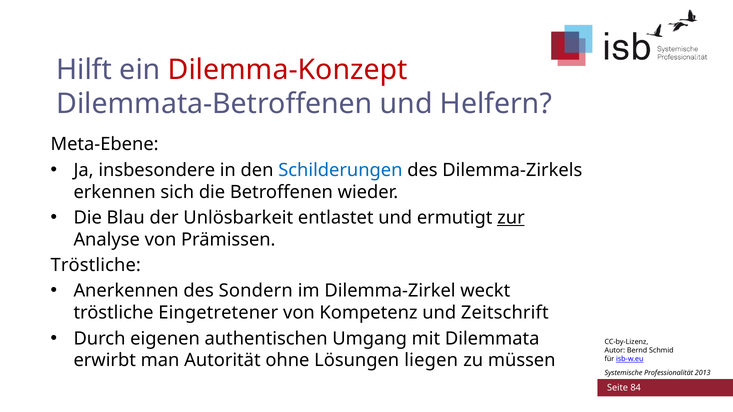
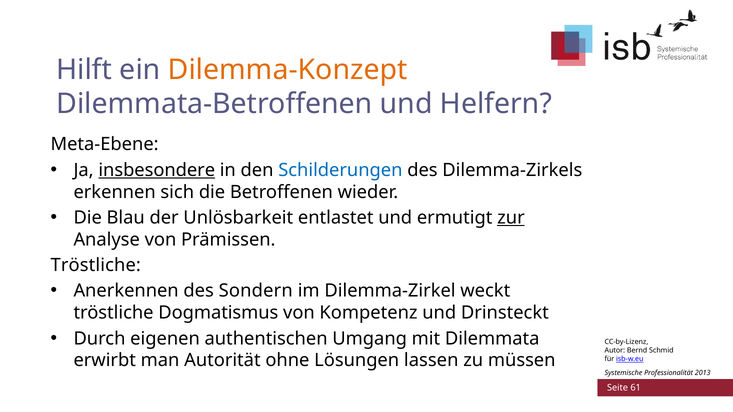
Dilemma-Konzept colour: red -> orange
insbesondere underline: none -> present
Eingetretener: Eingetretener -> Dogmatismus
Zeitschrift: Zeitschrift -> Drinsteckt
liegen: liegen -> lassen
84: 84 -> 61
